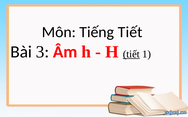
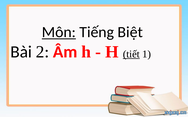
Môn underline: none -> present
Tiếng Tiết: Tiết -> Biệt
3: 3 -> 2
